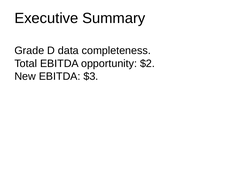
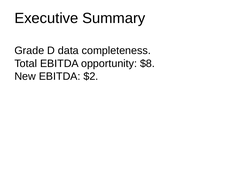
$2: $2 -> $8
$3: $3 -> $2
